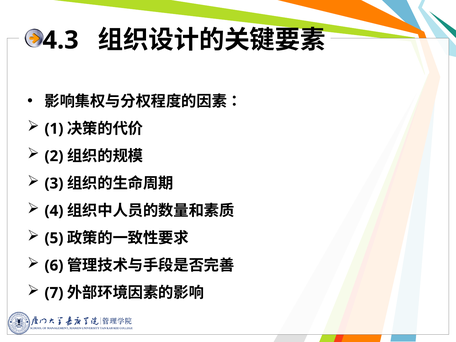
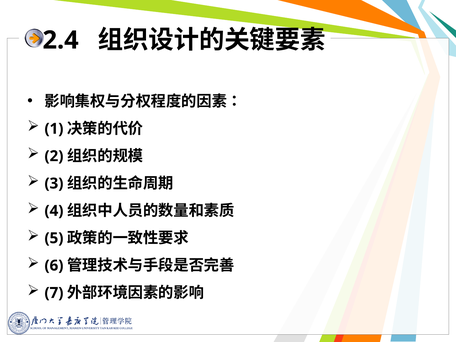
4.3: 4.3 -> 2.4
